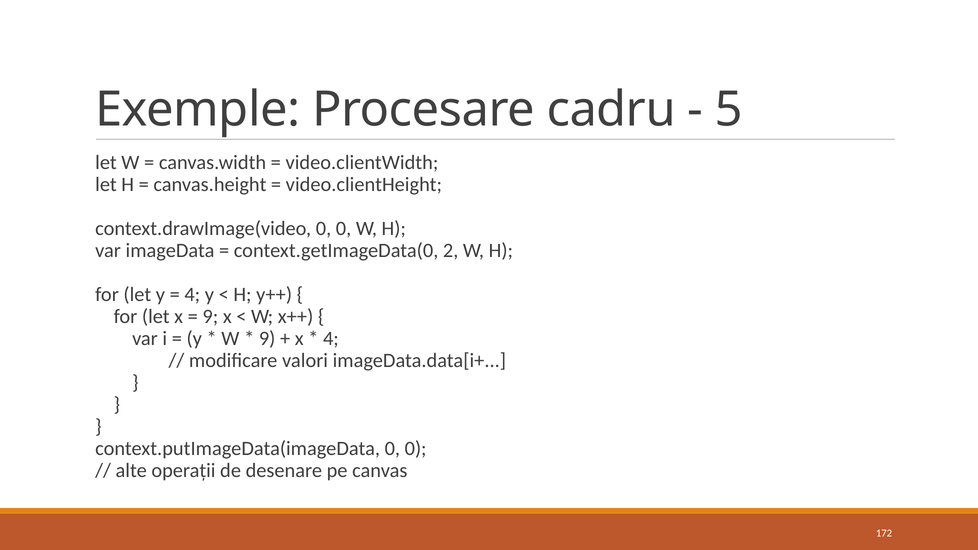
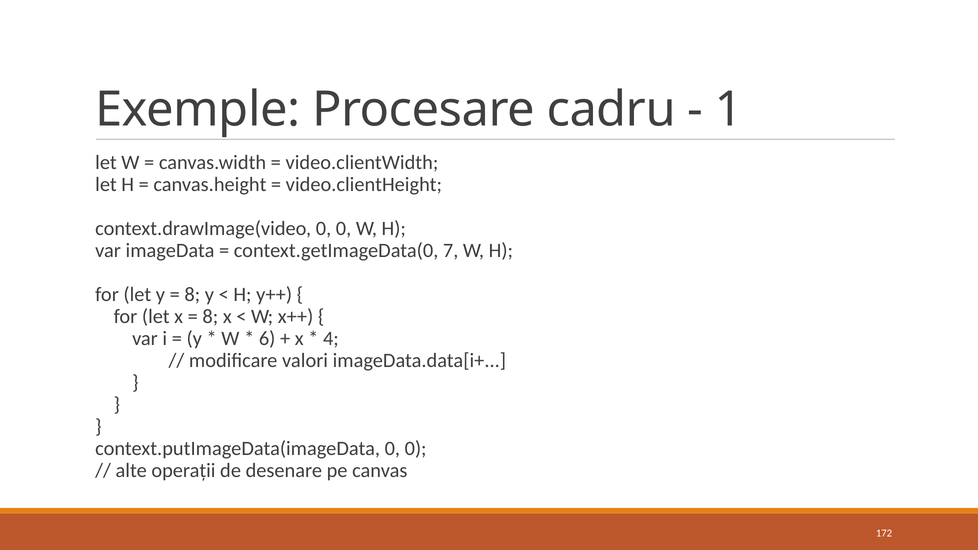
5: 5 -> 1
2: 2 -> 7
4 at (192, 295): 4 -> 8
9 at (210, 317): 9 -> 8
9 at (267, 339): 9 -> 6
